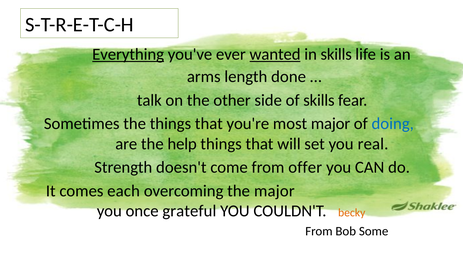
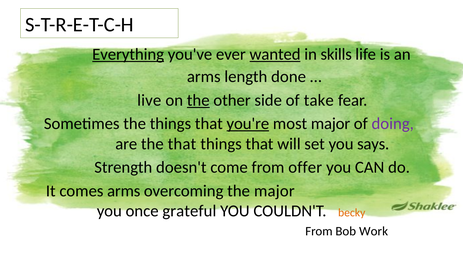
talk: talk -> live
the at (198, 100) underline: none -> present
of skills: skills -> take
you're underline: none -> present
doing colour: blue -> purple
the help: help -> that
real: real -> says
comes each: each -> arms
Some: Some -> Work
